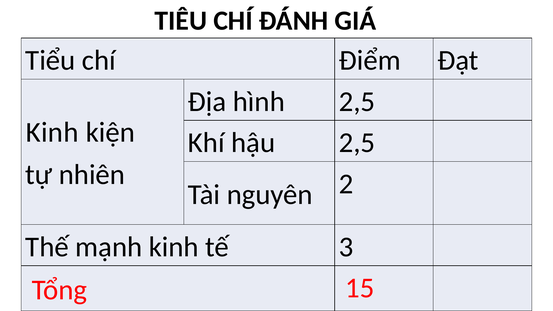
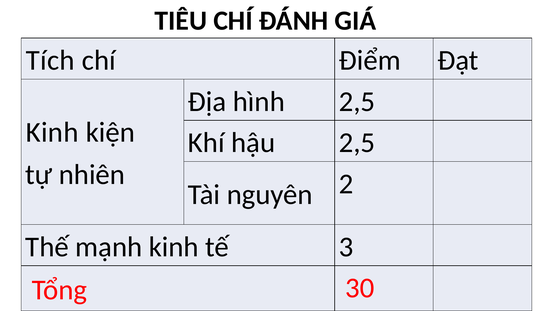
Tiểu: Tiểu -> Tích
15: 15 -> 30
